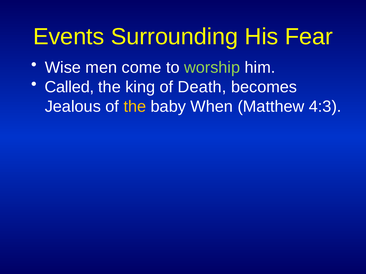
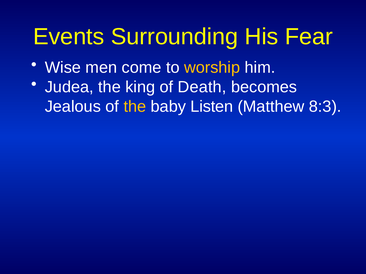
worship colour: light green -> yellow
Called: Called -> Judea
When: When -> Listen
4:3: 4:3 -> 8:3
